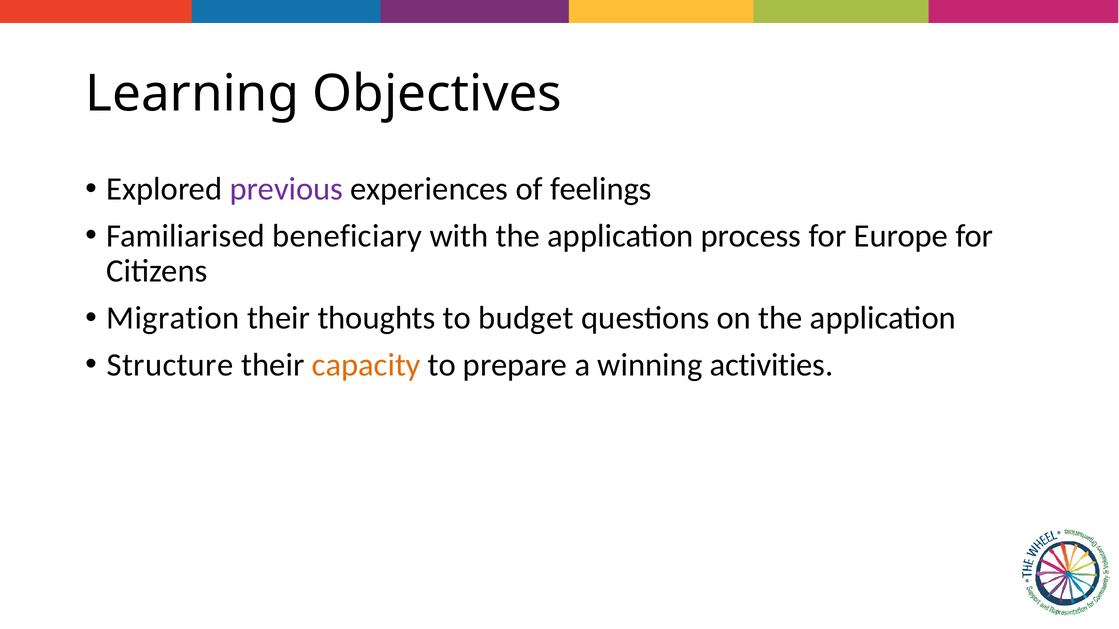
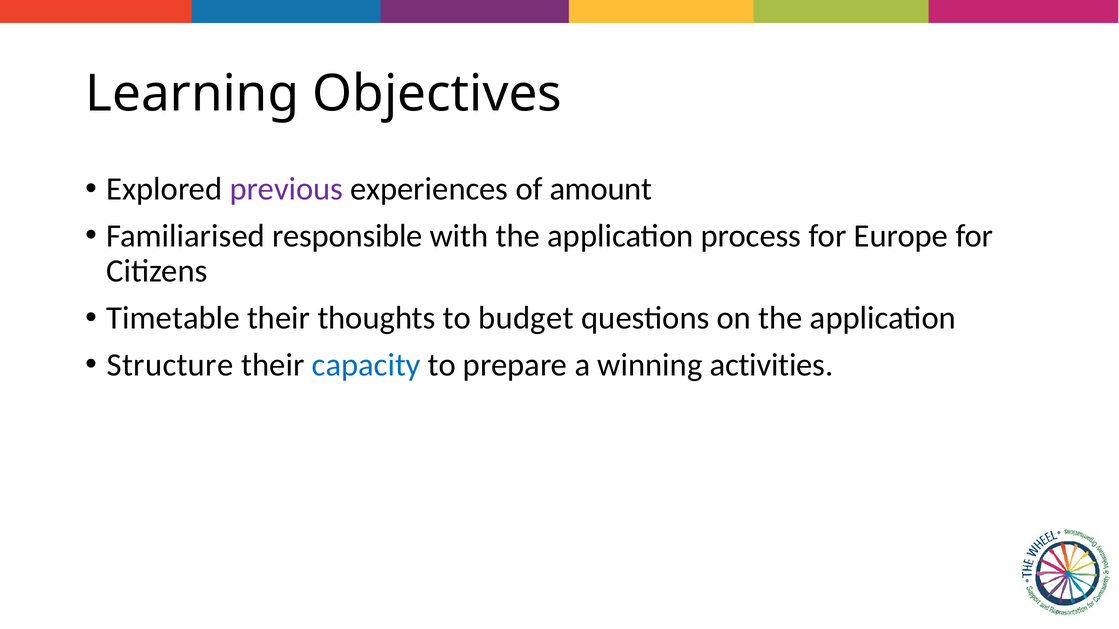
feelings: feelings -> amount
beneficiary: beneficiary -> responsible
Migration: Migration -> Timetable
capacity colour: orange -> blue
